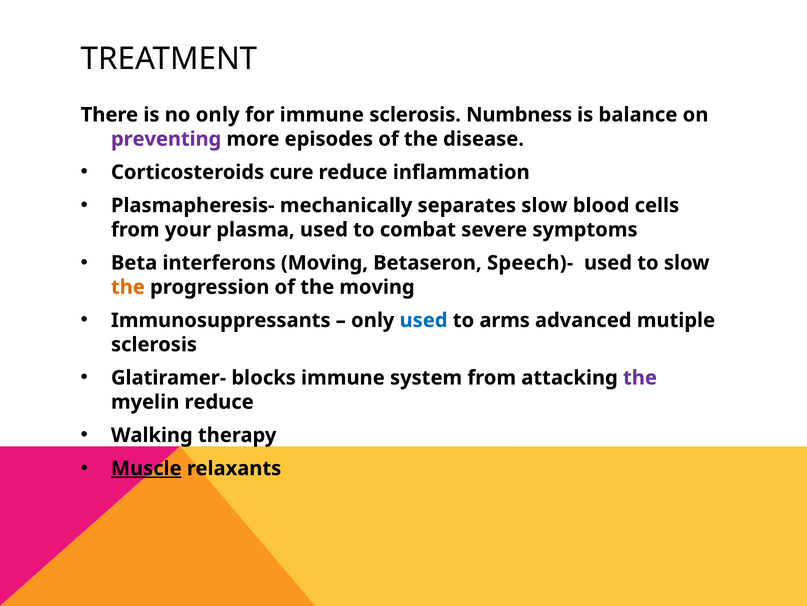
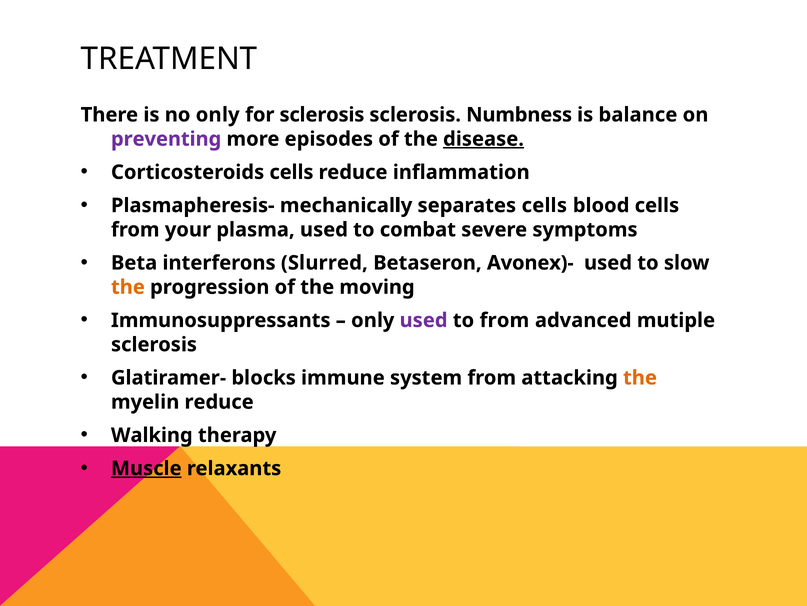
for immune: immune -> sclerosis
disease underline: none -> present
Corticosteroids cure: cure -> cells
separates slow: slow -> cells
interferons Moving: Moving -> Slurred
Speech)-: Speech)- -> Avonex)-
used at (424, 320) colour: blue -> purple
to arms: arms -> from
the at (640, 377) colour: purple -> orange
